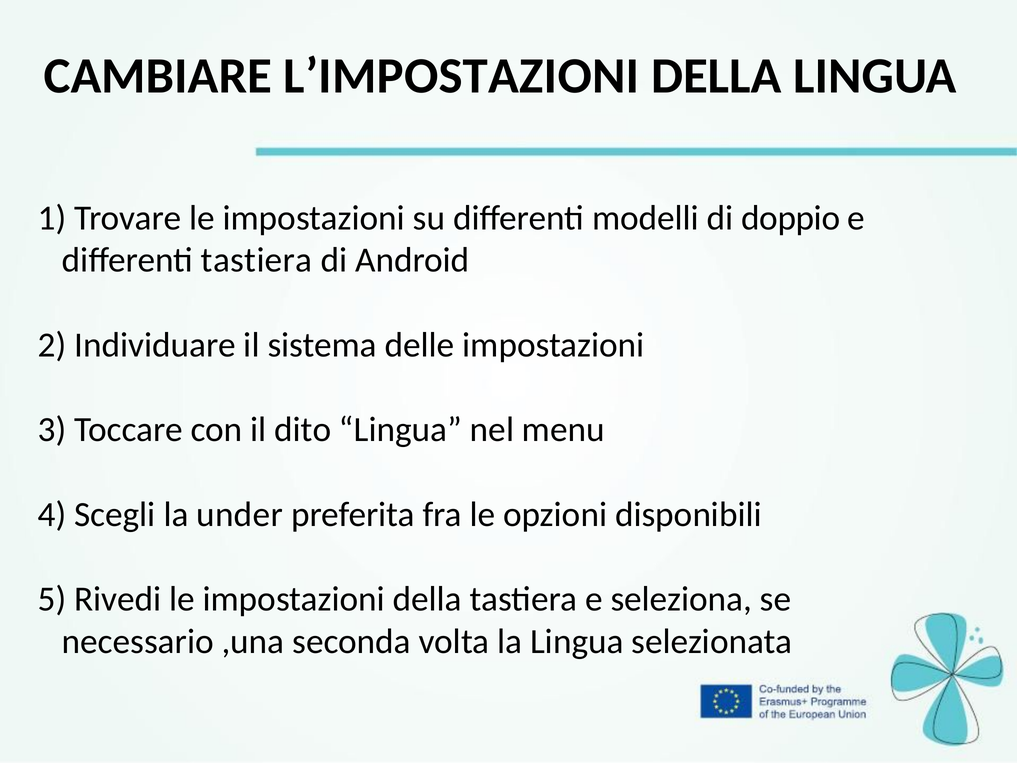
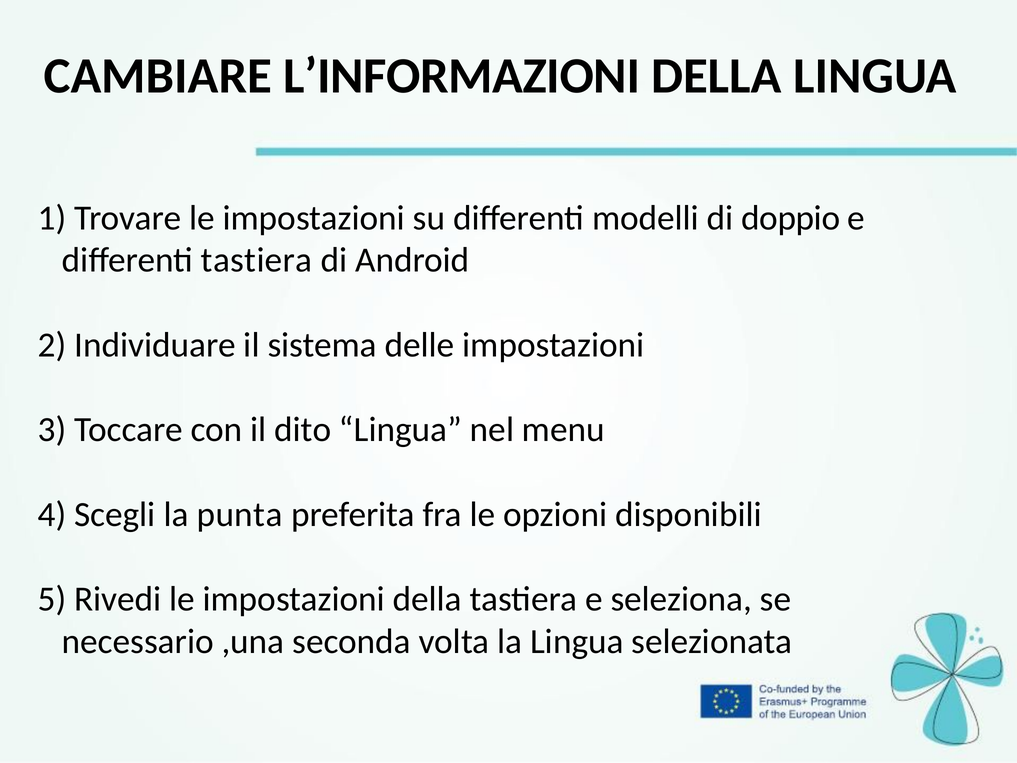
L’IMPOSTAZIONI: L’IMPOSTAZIONI -> L’INFORMAZIONI
under: under -> punta
